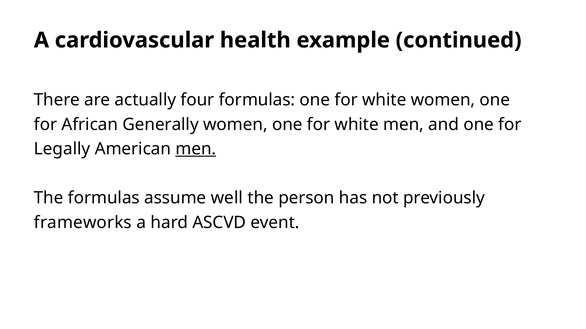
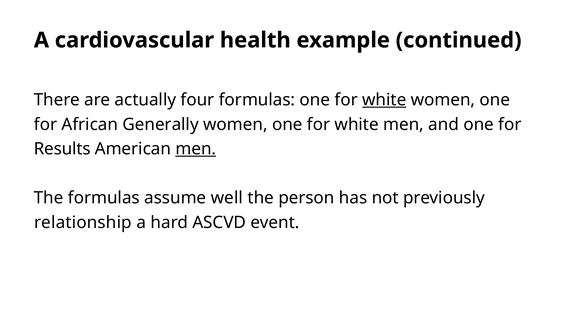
white at (384, 100) underline: none -> present
Legally: Legally -> Results
frameworks: frameworks -> relationship
